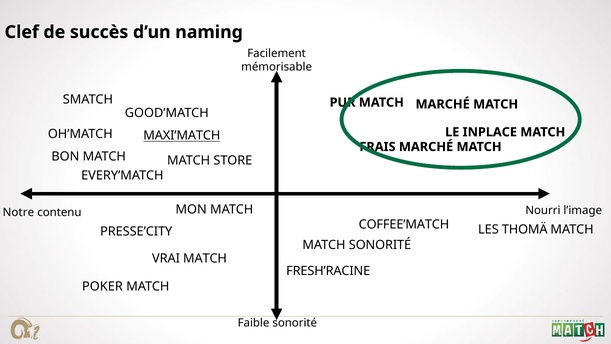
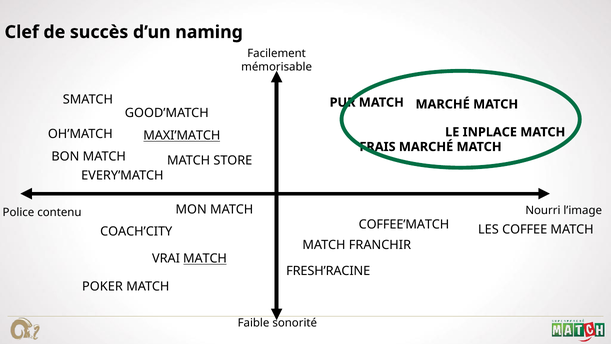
Notre: Notre -> Police
THOMÄ: THOMÄ -> COFFEE
PRESSE’CITY: PRESSE’CITY -> COACH’CITY
MATCH SONORITÉ: SONORITÉ -> FRANCHIR
MATCH at (205, 259) underline: none -> present
